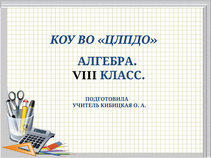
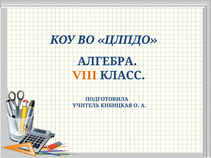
VIII colour: black -> orange
